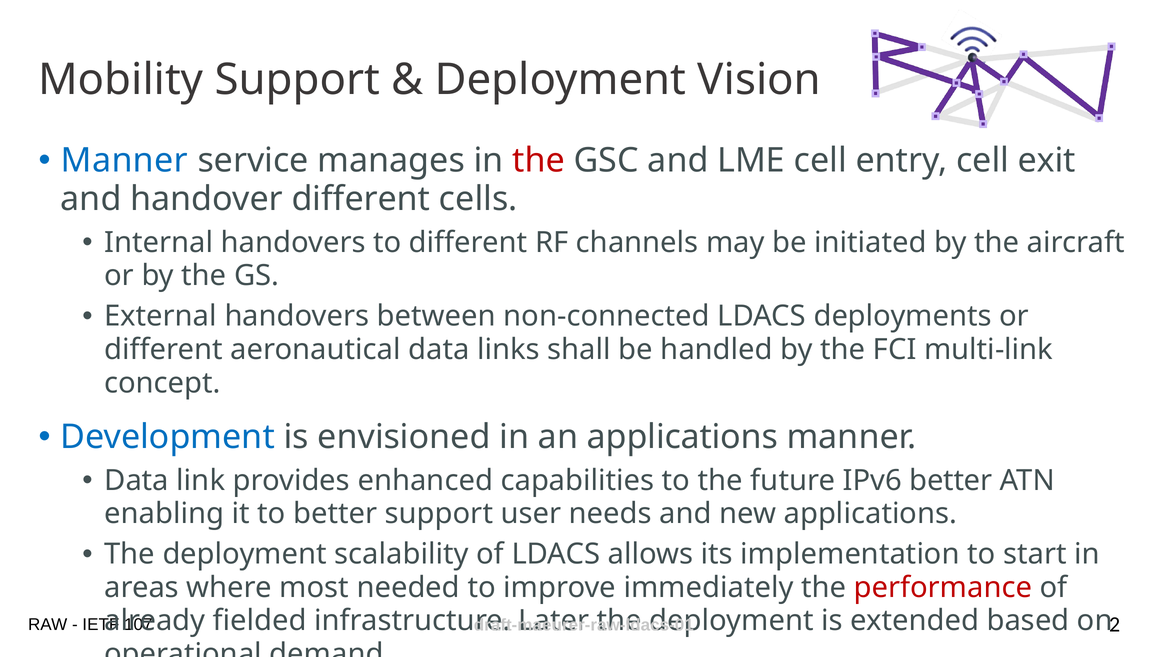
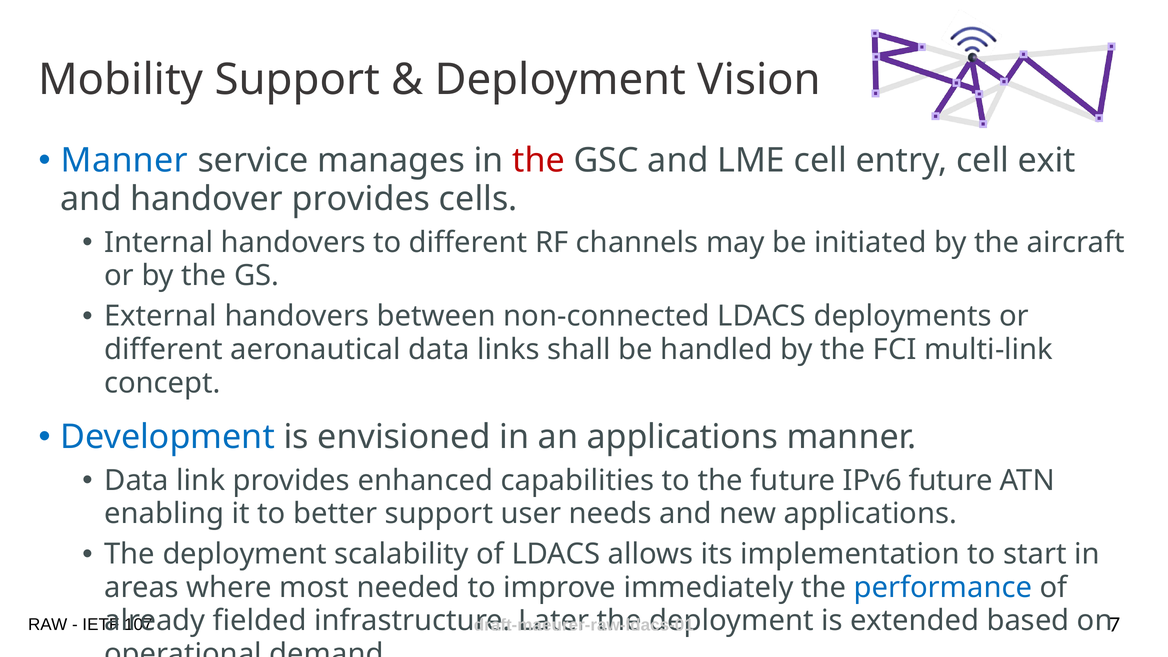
handover different: different -> provides
IPv6 better: better -> future
performance colour: red -> blue
2: 2 -> 7
